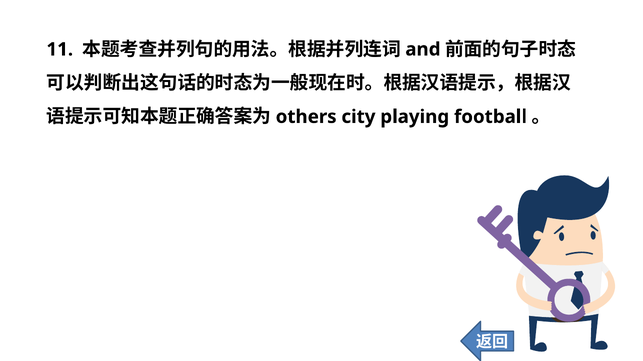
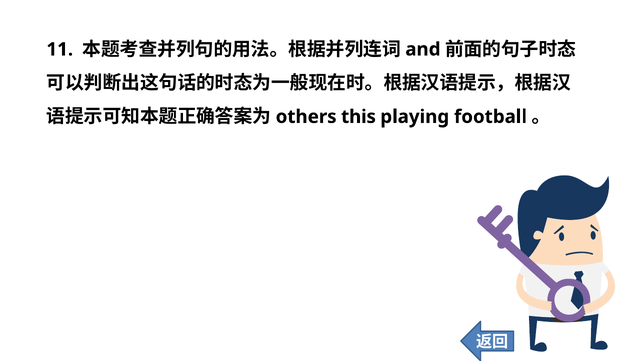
city: city -> this
